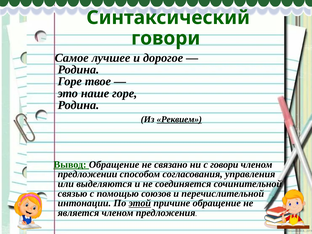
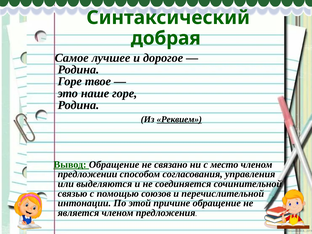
говори at (166, 38): говори -> добрая
с говори: говори -> место
этой underline: present -> none
